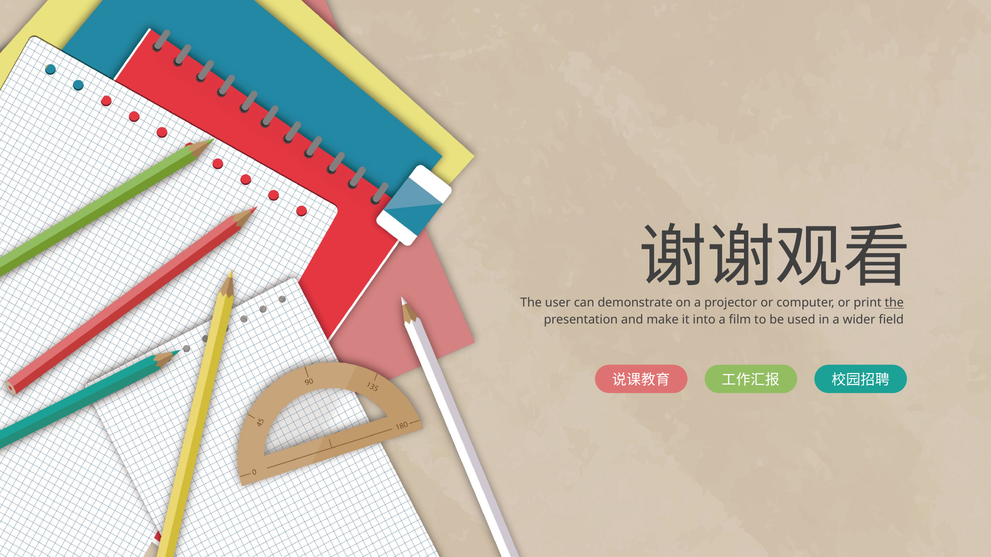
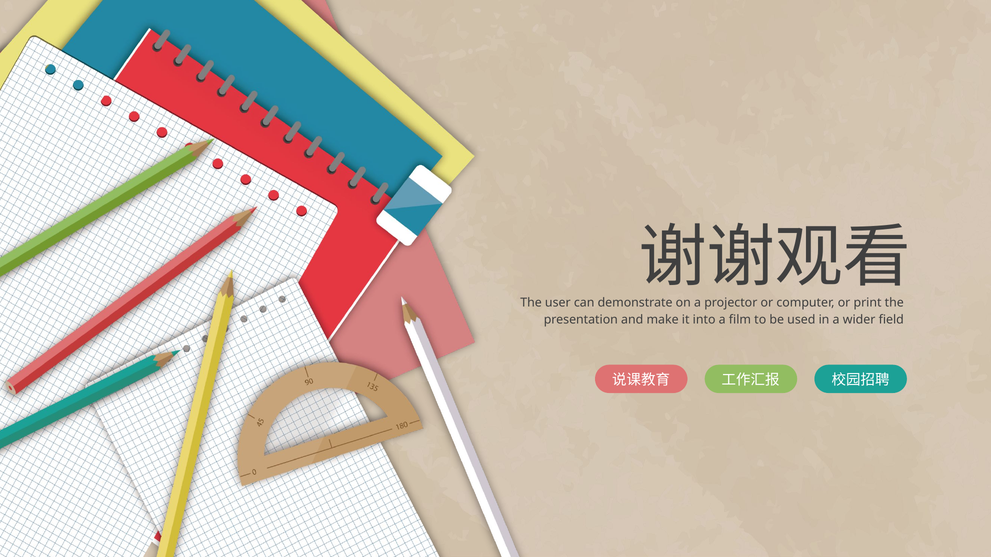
the at (894, 303) underline: present -> none
